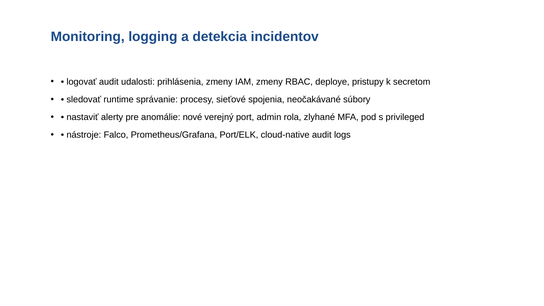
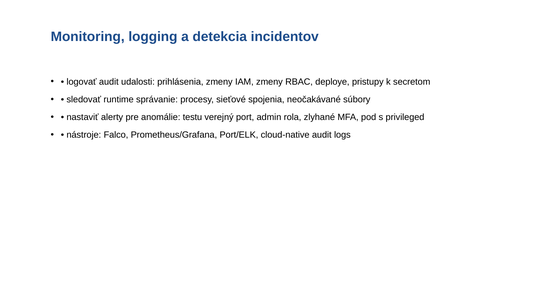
nové: nové -> testu
